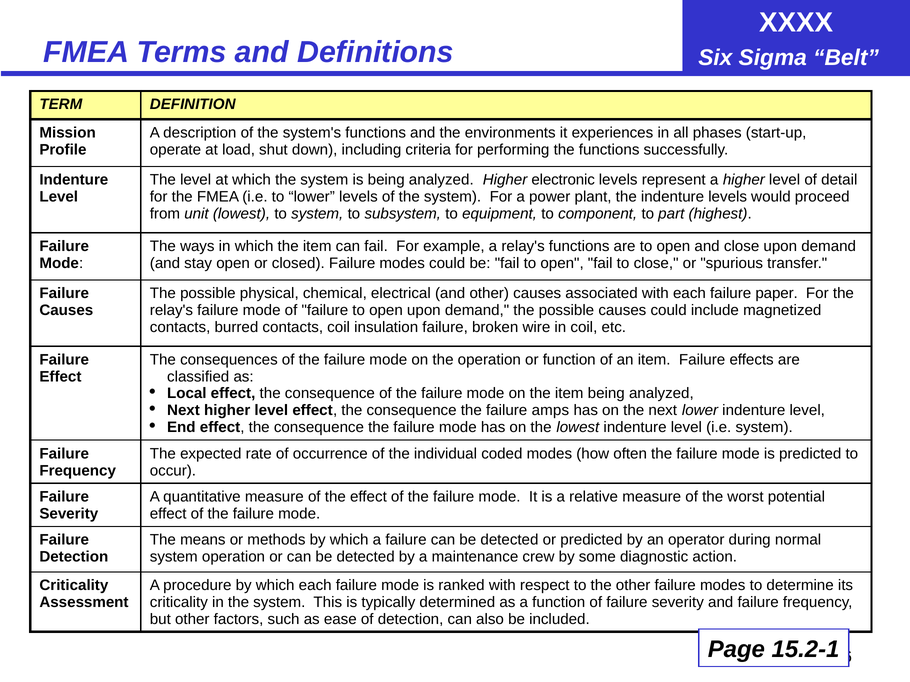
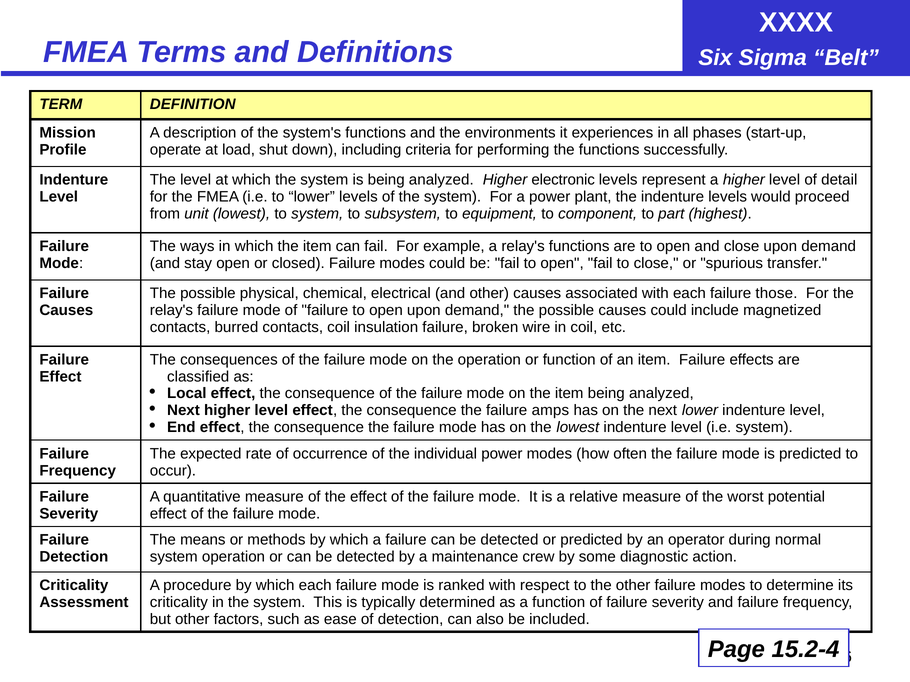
paper: paper -> those
individual coded: coded -> power
15.2-1: 15.2-1 -> 15.2-4
